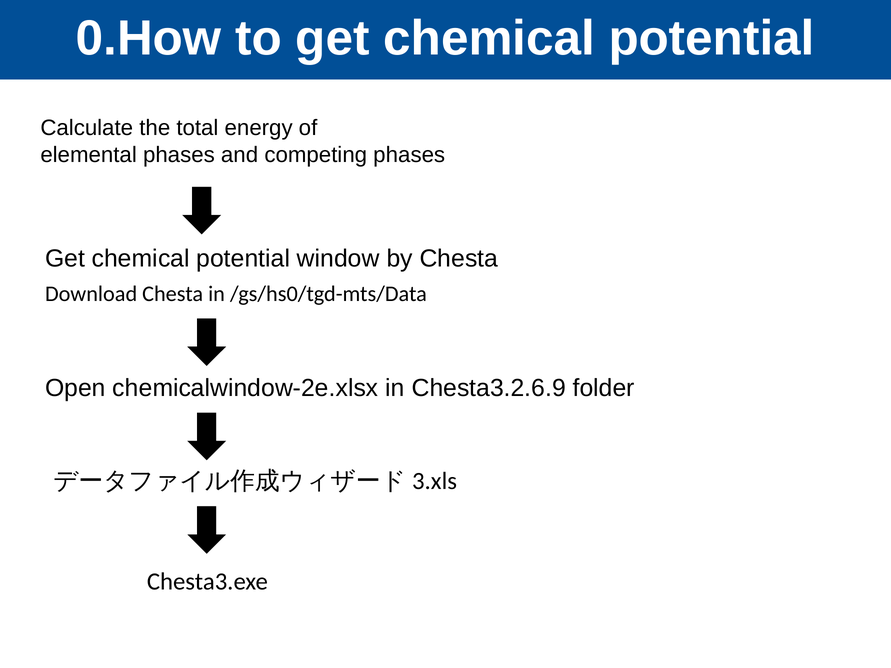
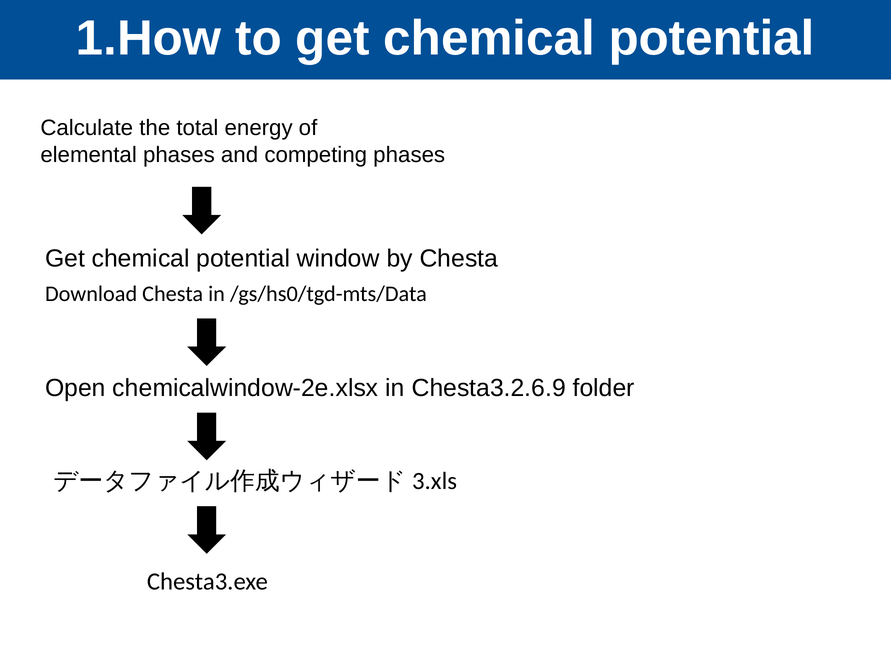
0.How: 0.How -> 1.How
